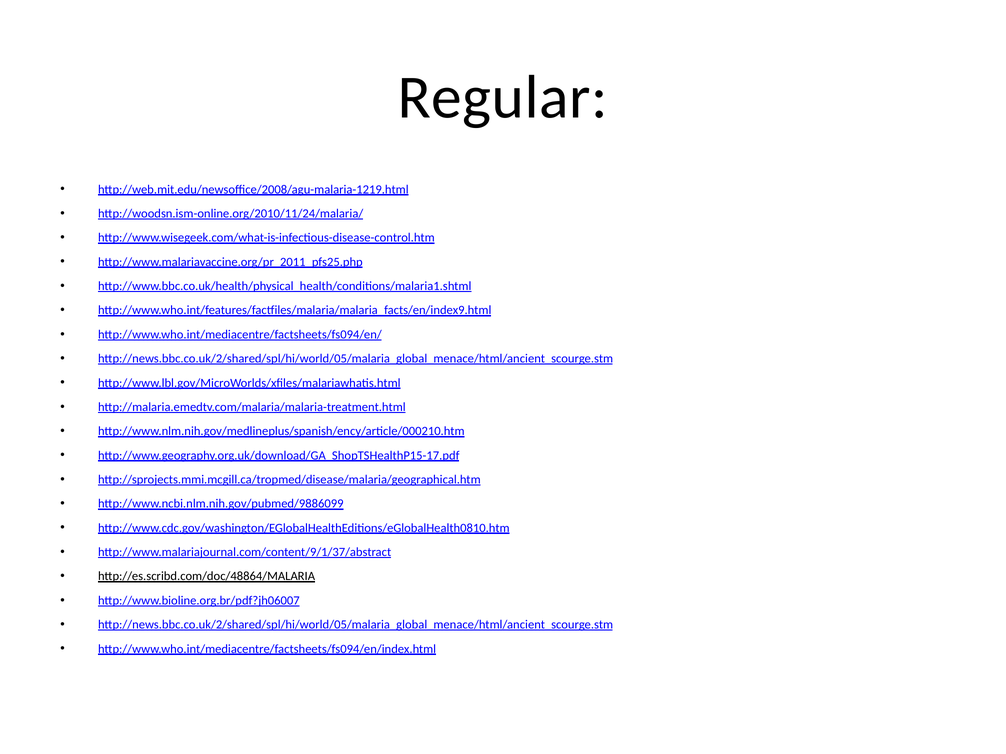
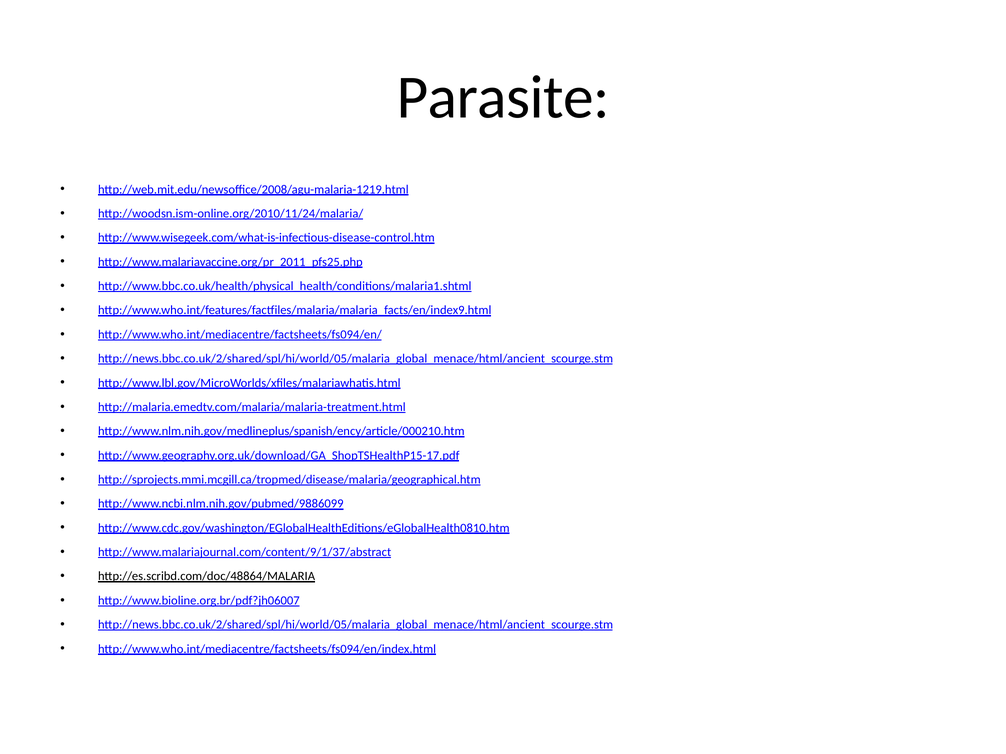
Regular: Regular -> Parasite
